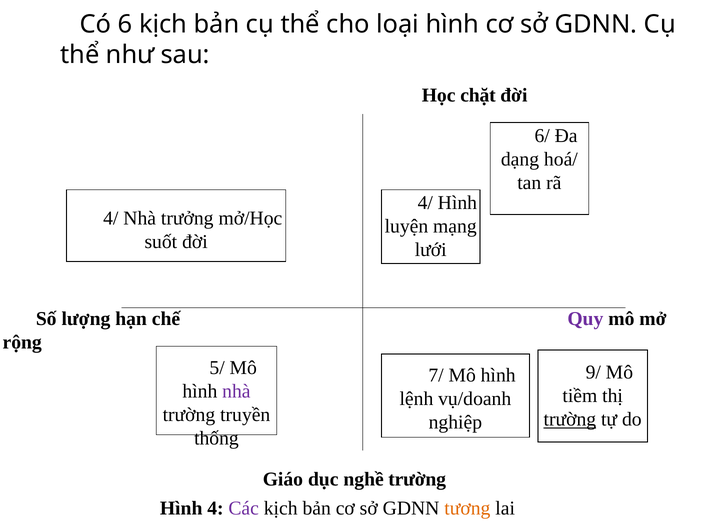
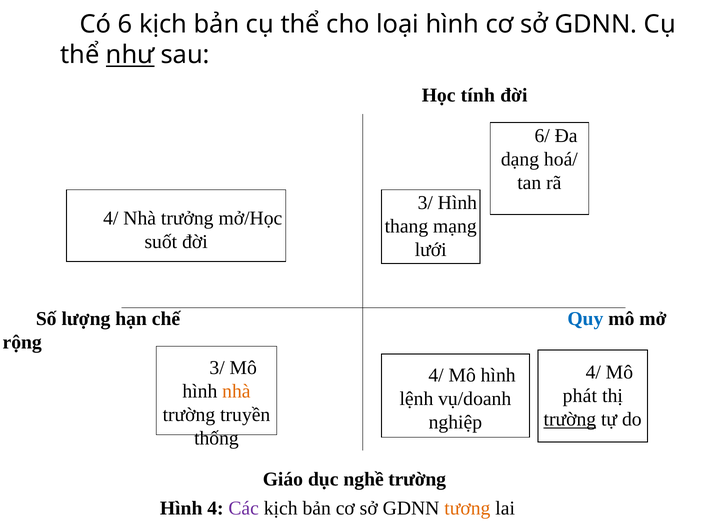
như underline: none -> present
chặt: chặt -> tính
4/ at (425, 203): 4/ -> 3/
luyện: luyện -> thang
Quy colour: purple -> blue
5/ at (217, 368): 5/ -> 3/
9/ at (593, 373): 9/ -> 4/
7/ at (436, 376): 7/ -> 4/
nhà at (236, 392) colour: purple -> orange
tiềm: tiềm -> phát
